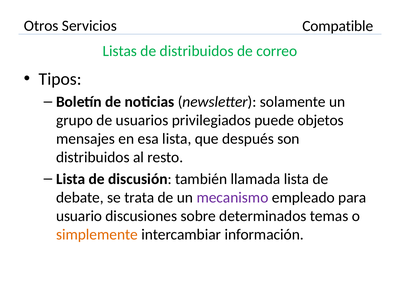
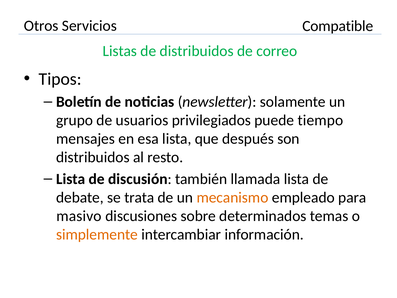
objetos: objetos -> tiempo
mecanismo colour: purple -> orange
usuario: usuario -> masivo
